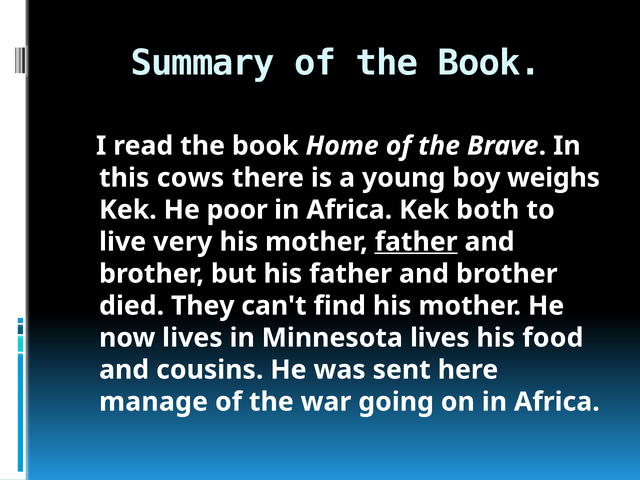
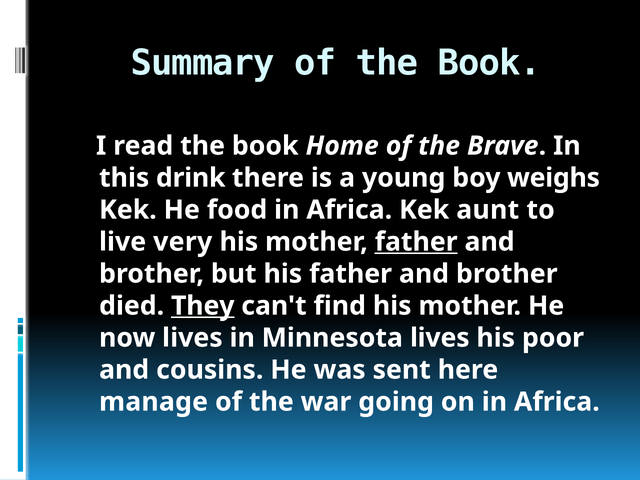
cows: cows -> drink
poor: poor -> food
both: both -> aunt
They underline: none -> present
food: food -> poor
